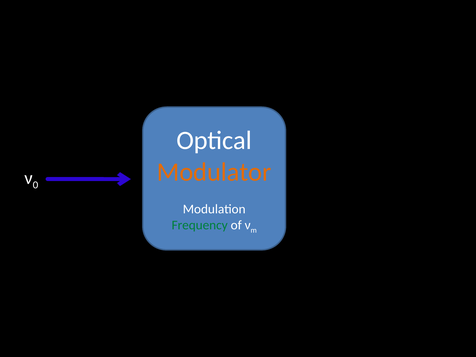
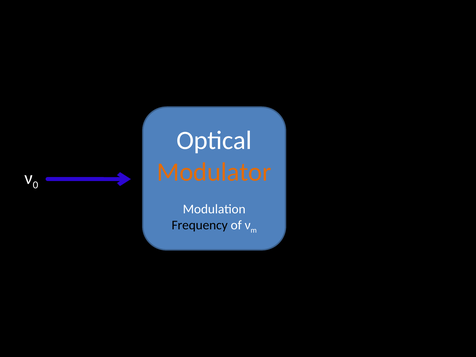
Frequency colour: green -> black
